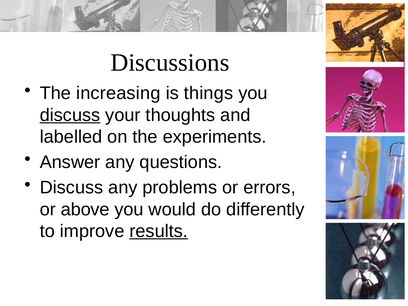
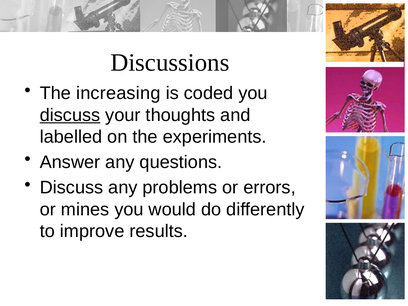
things: things -> coded
above: above -> mines
results underline: present -> none
